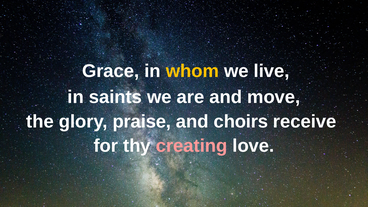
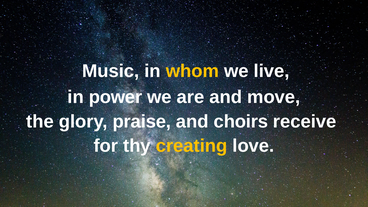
Grace: Grace -> Music
saints: saints -> power
creating colour: pink -> yellow
